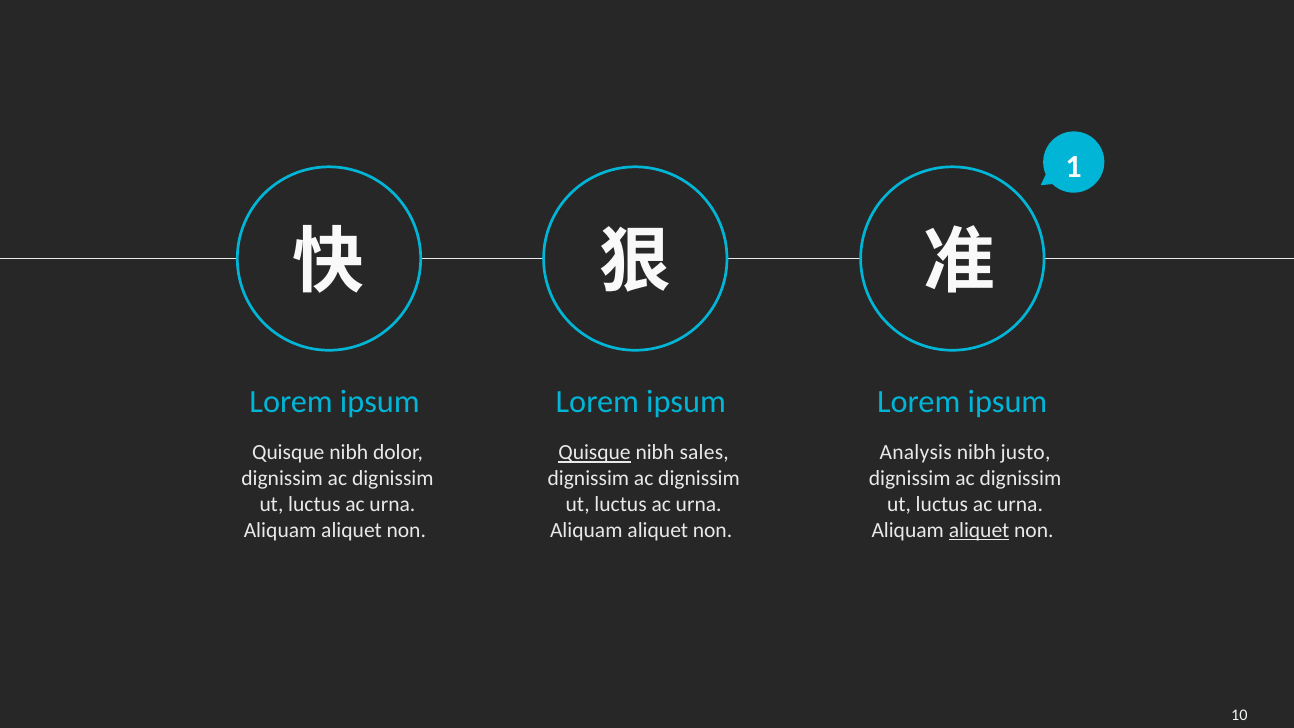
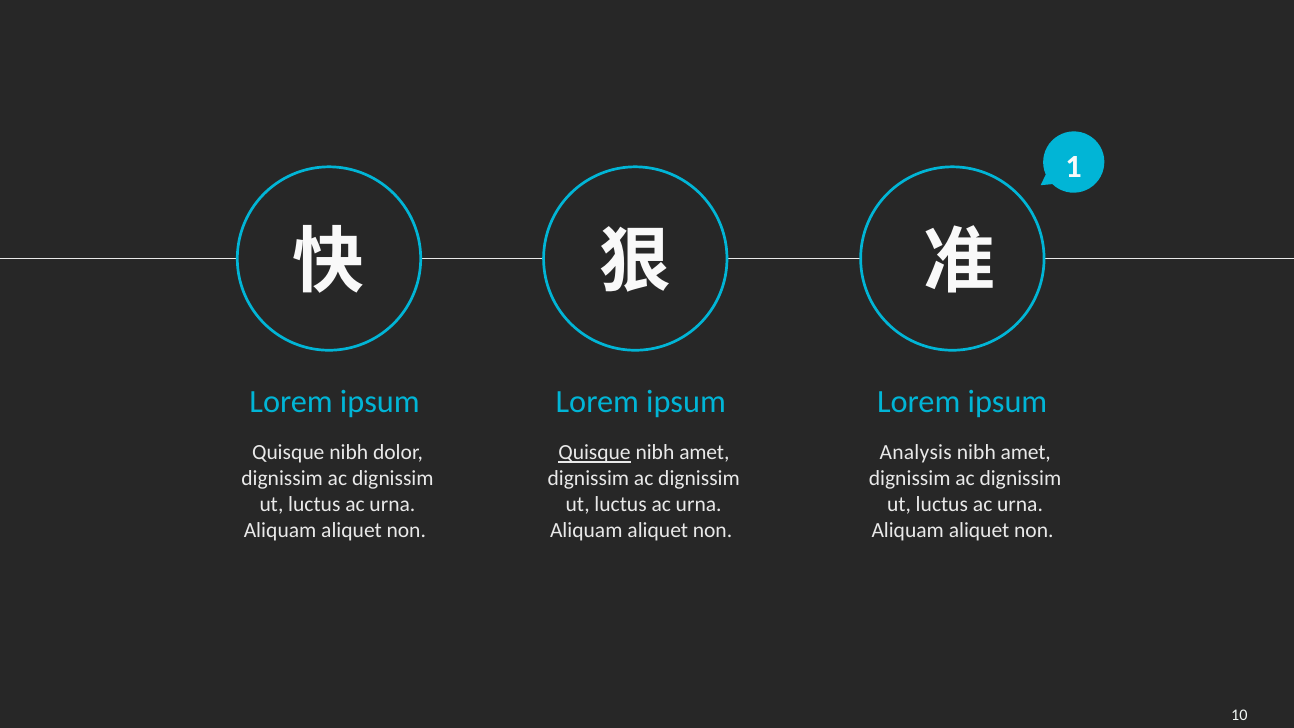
sales at (704, 453): sales -> amet
justo at (1026, 453): justo -> amet
aliquet at (979, 530) underline: present -> none
